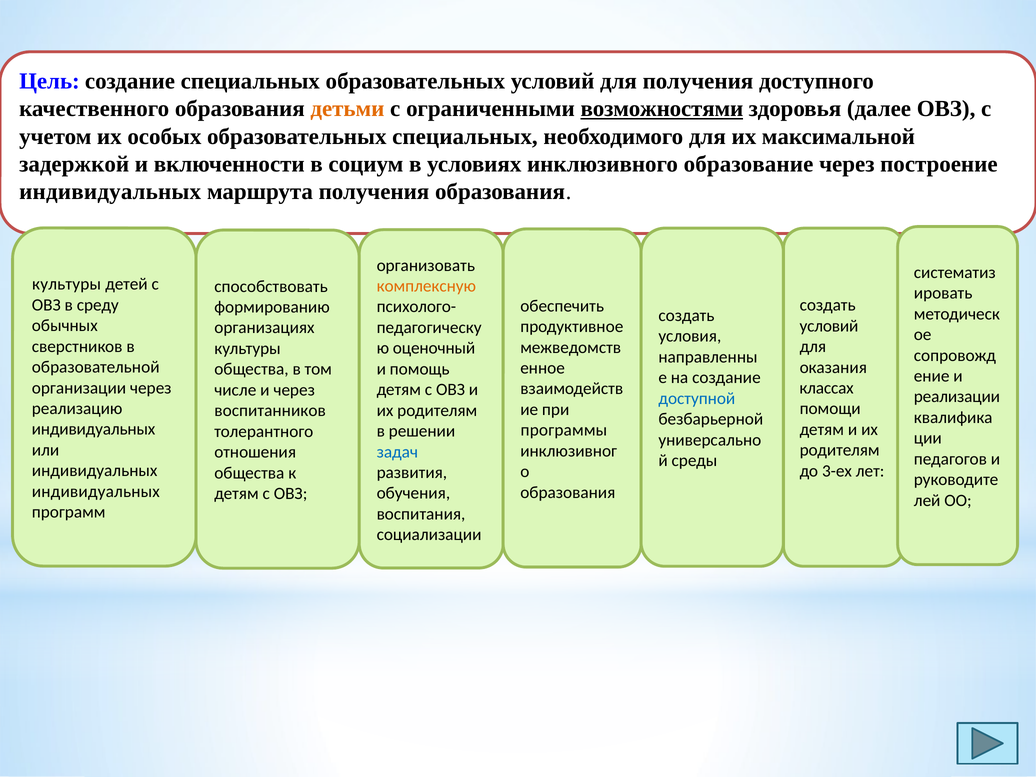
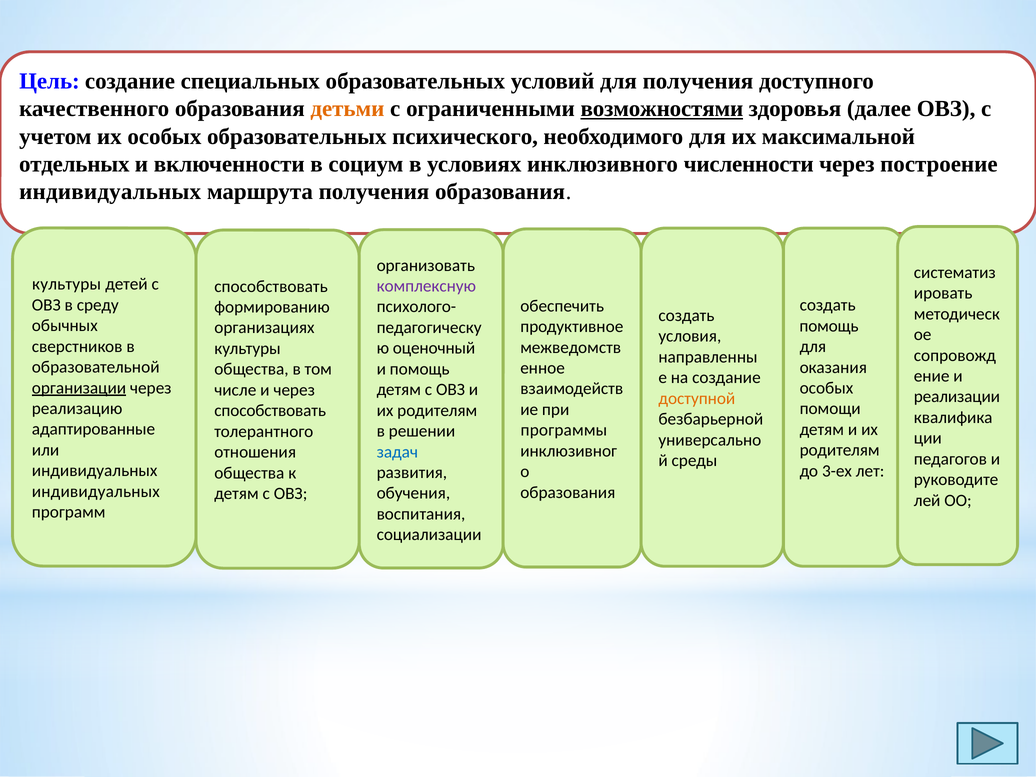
образовательных специальных: специальных -> психического
задержкой: задержкой -> отдельных
образование: образование -> численности
комплексную colour: orange -> purple
условий at (829, 326): условий -> помощь
организации underline: none -> present
классах at (827, 388): классах -> особых
доступной colour: blue -> orange
воспитанников at (270, 411): воспитанников -> способствовать
индивидуальных at (94, 429): индивидуальных -> адаптированные
